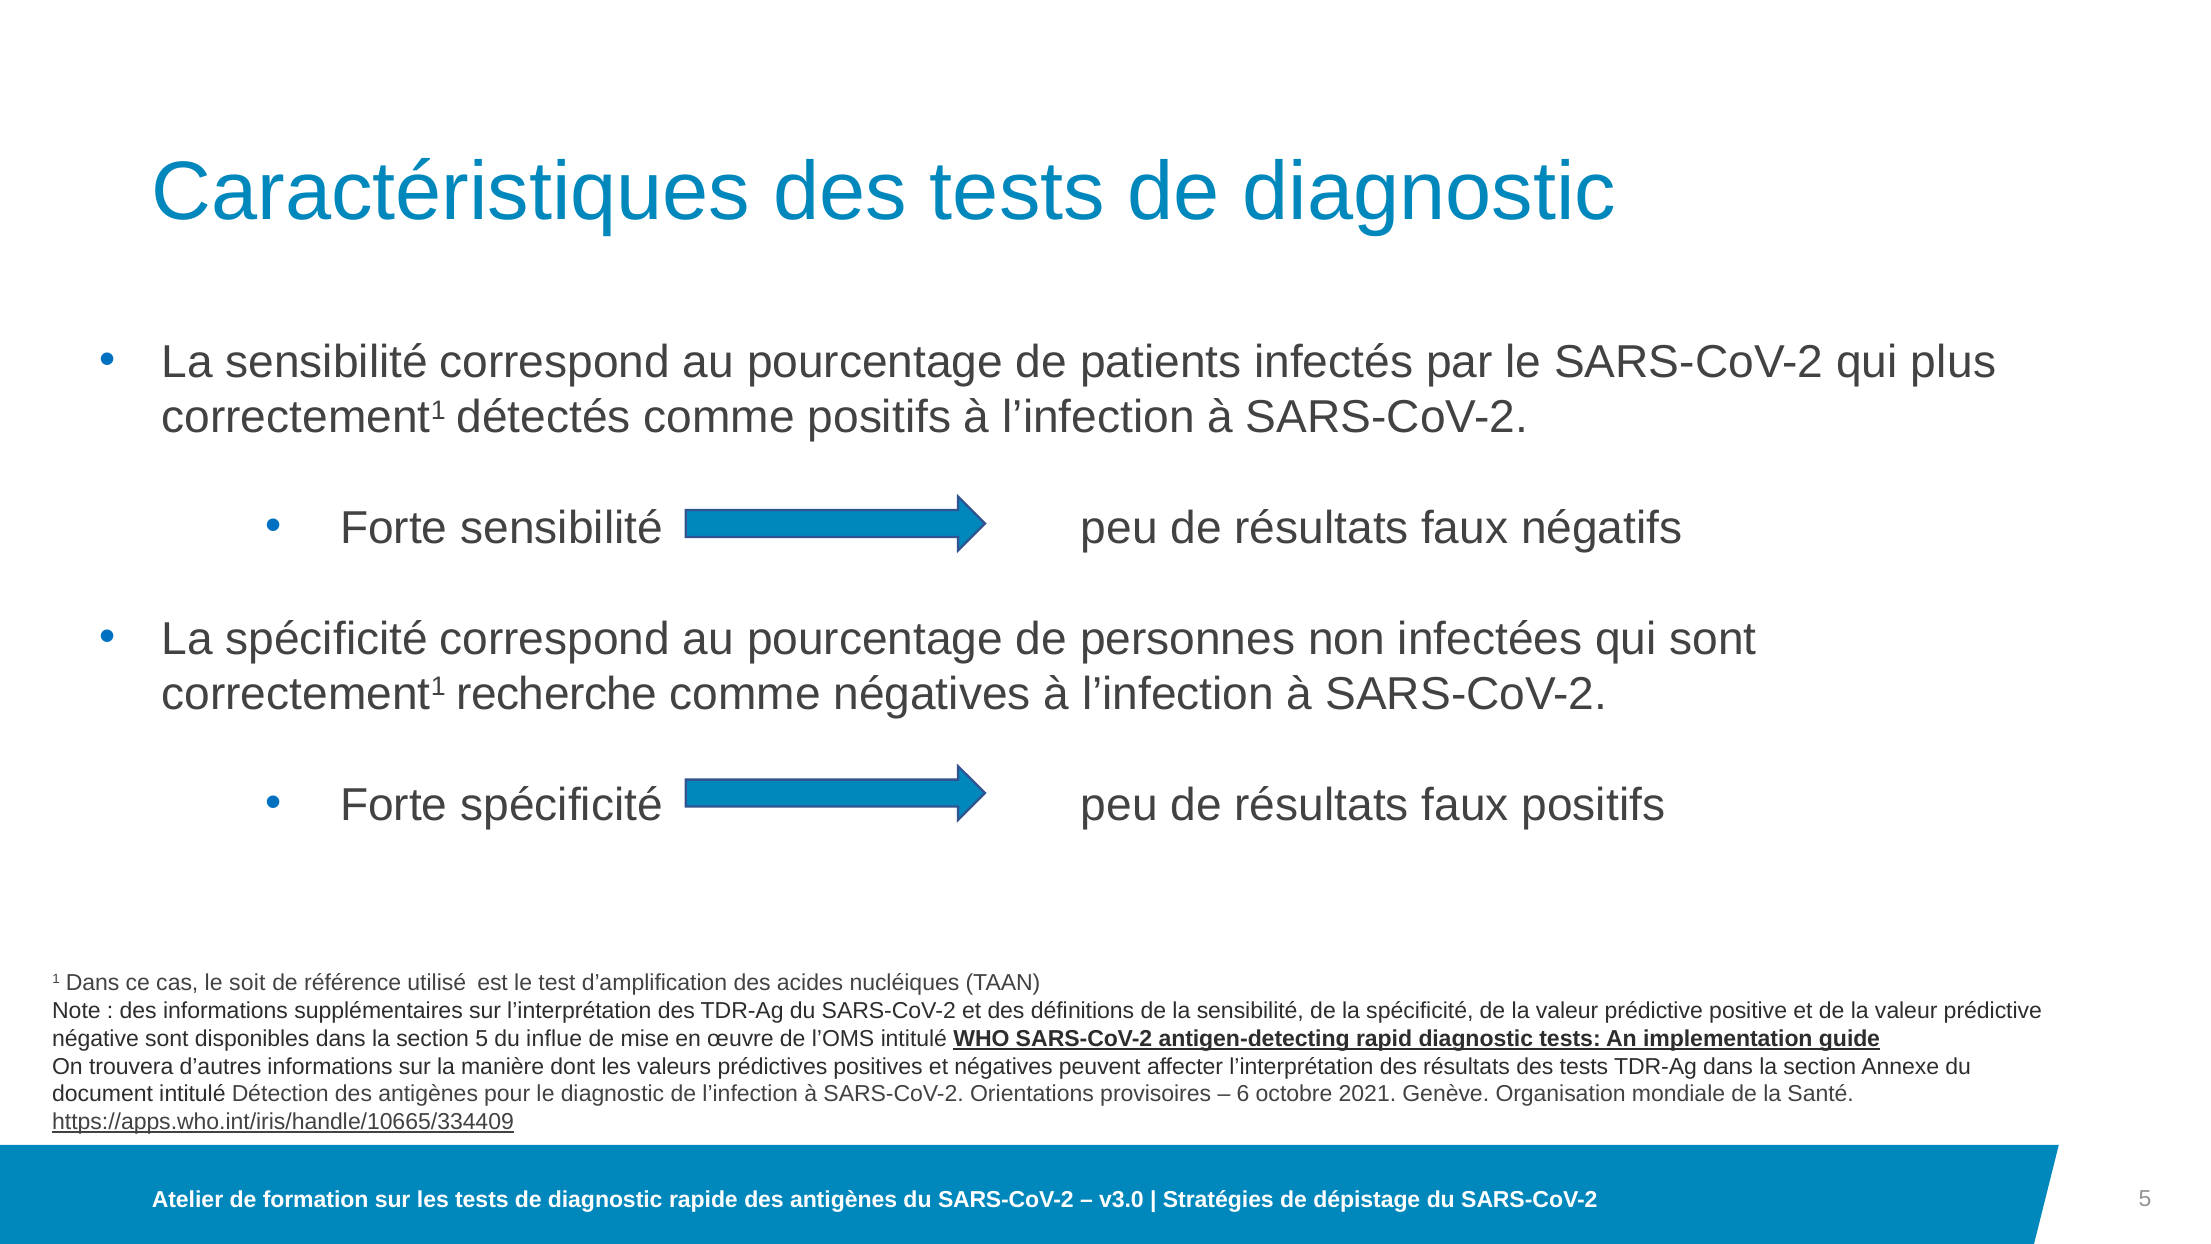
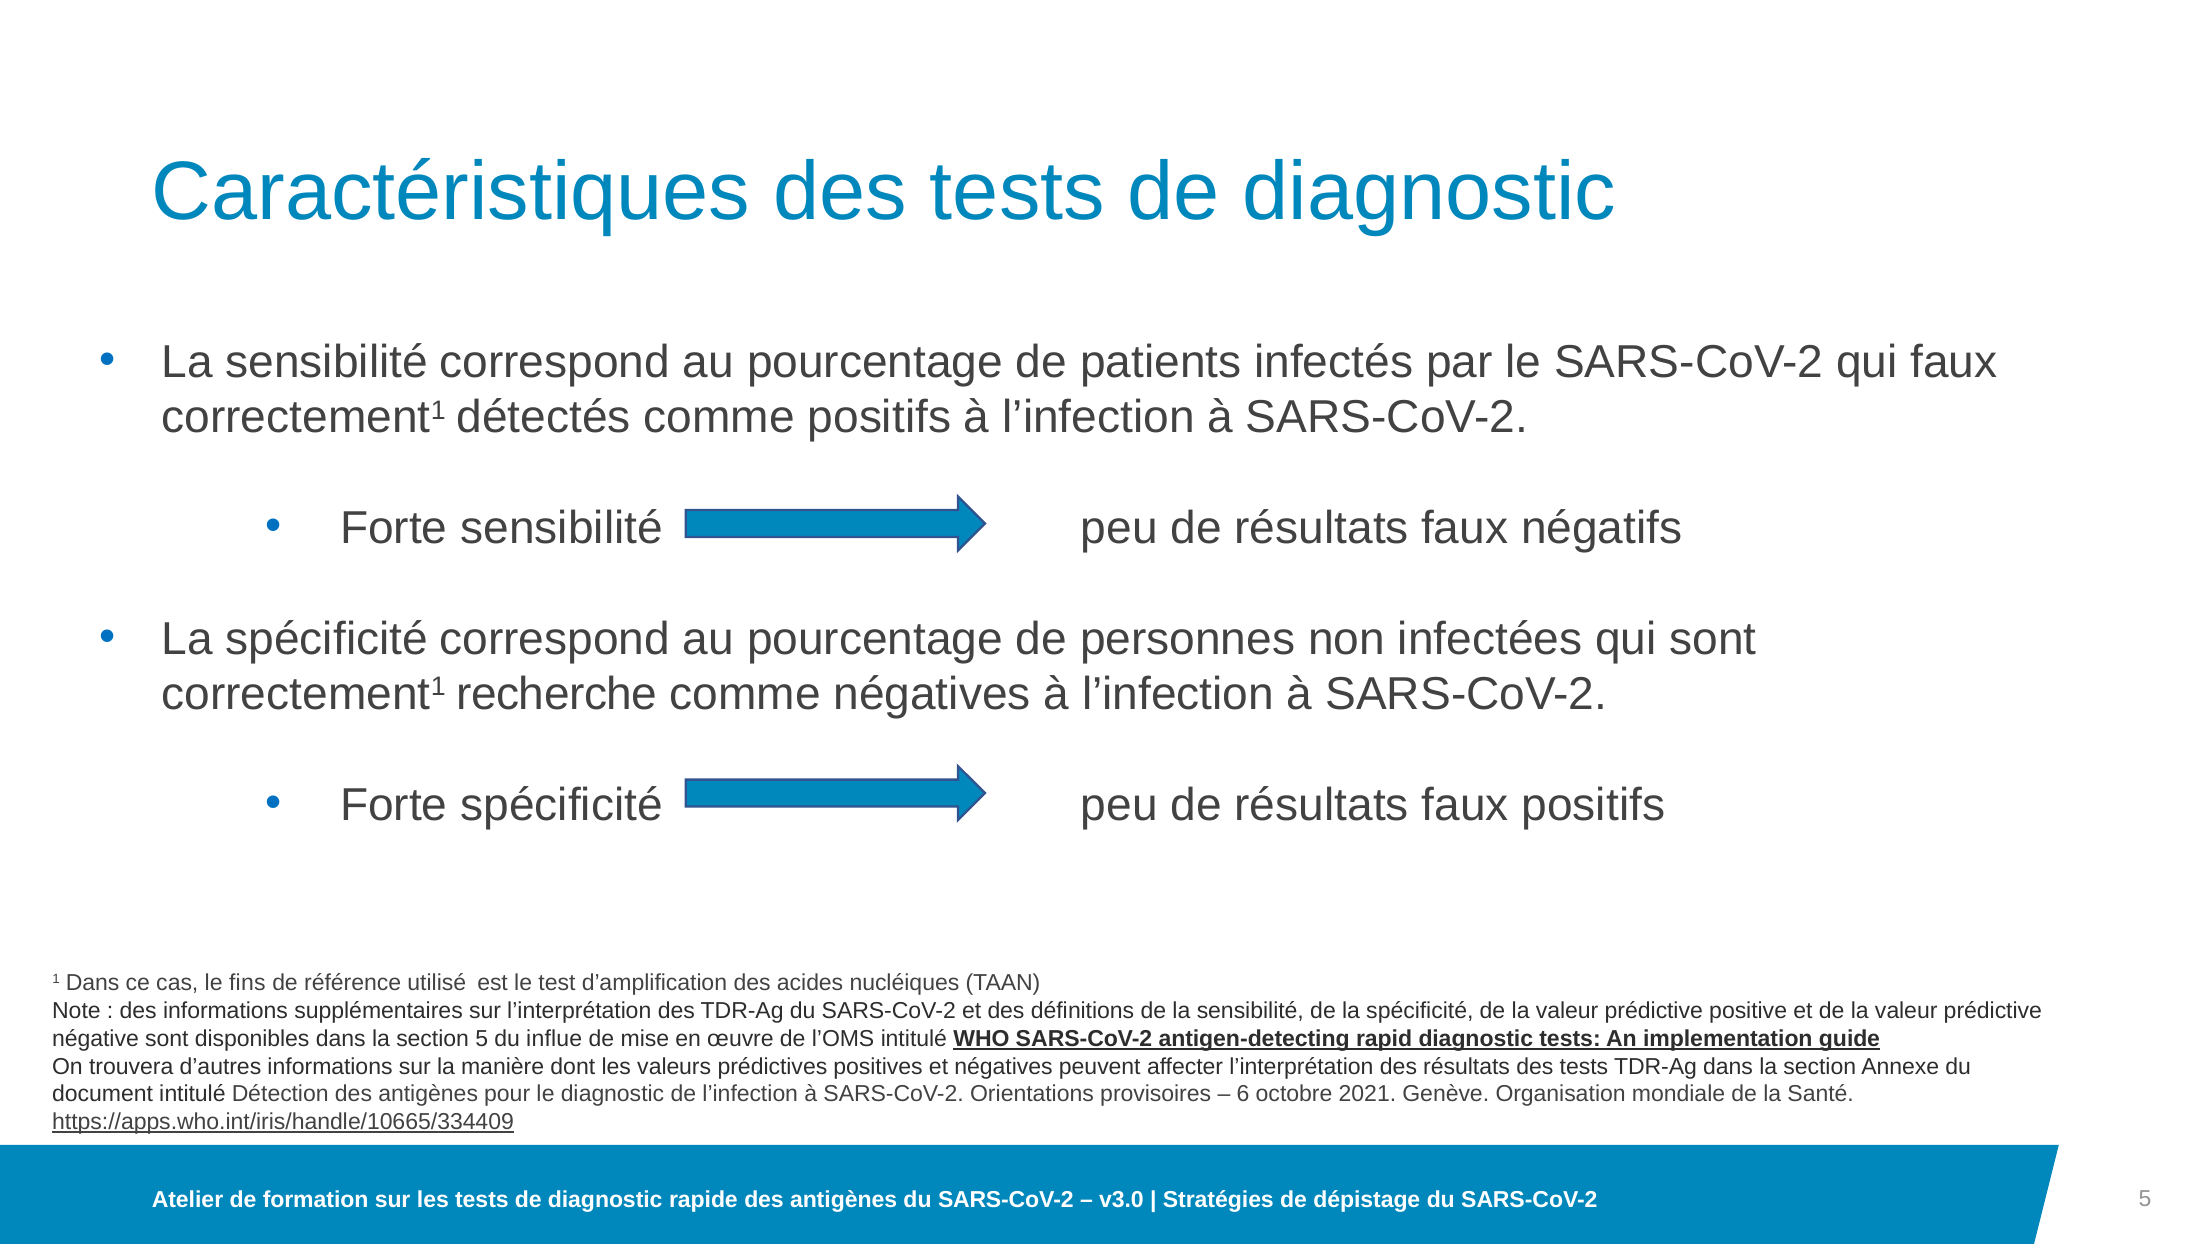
qui plus: plus -> faux
soit: soit -> fins
